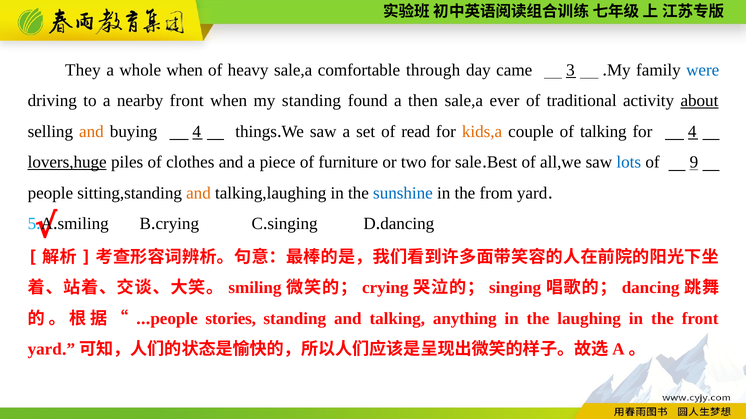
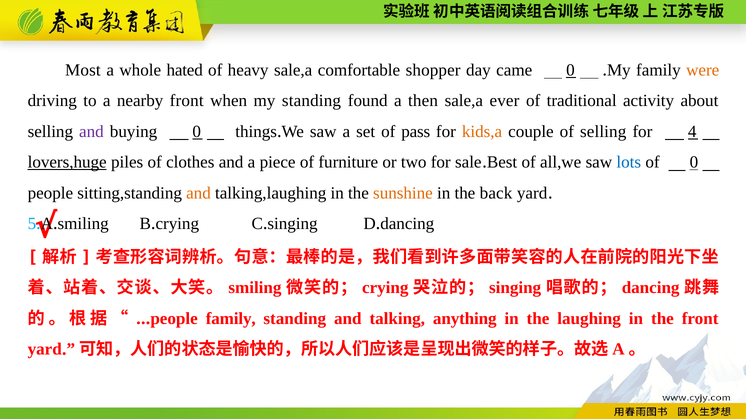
They: They -> Most
whole when: when -> hated
through: through -> shopper
came 3: 3 -> 0
were colour: blue -> orange
about underline: present -> none
and at (91, 132) colour: orange -> purple
buying 4: 4 -> 0
read: read -> pass
of talking: talking -> selling
of 9: 9 -> 0
sunshine colour: blue -> orange
from: from -> back
people stories: stories -> family
